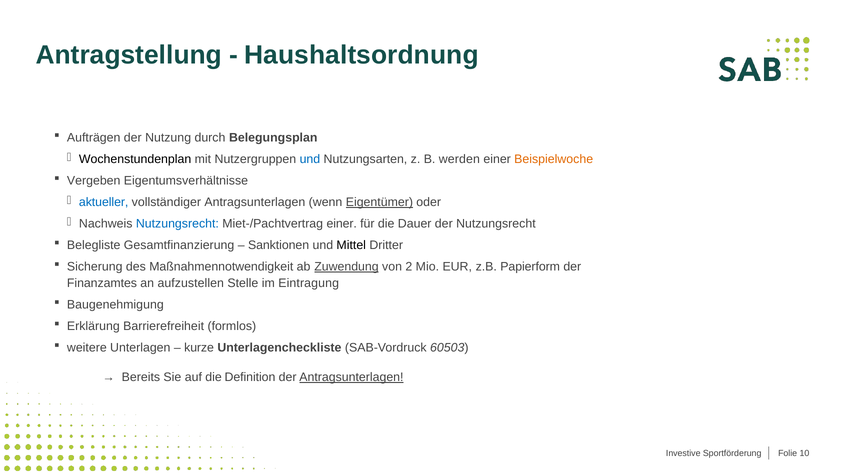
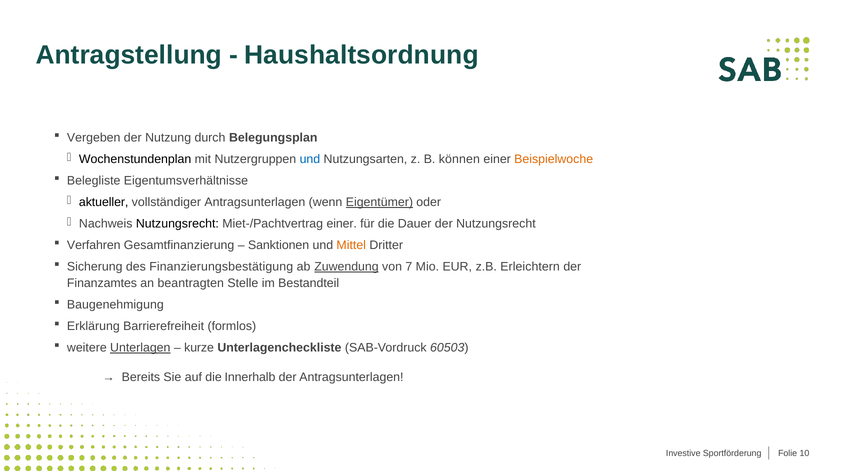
Aufträgen: Aufträgen -> Vergeben
werden: werden -> können
Vergeben: Vergeben -> Belegliste
aktueller colour: blue -> black
Nutzungsrecht at (177, 224) colour: blue -> black
Belegliste: Belegliste -> Verfahren
Mittel colour: black -> orange
Maßnahmennotwendigkeit: Maßnahmennotwendigkeit -> Finanzierungsbestätigung
2: 2 -> 7
Papierform: Papierform -> Erleichtern
aufzustellen: aufzustellen -> beantragten
Eintragung: Eintragung -> Bestandteil
Unterlagen underline: none -> present
Definition: Definition -> Innerhalb
Antragsunterlagen at (351, 377) underline: present -> none
